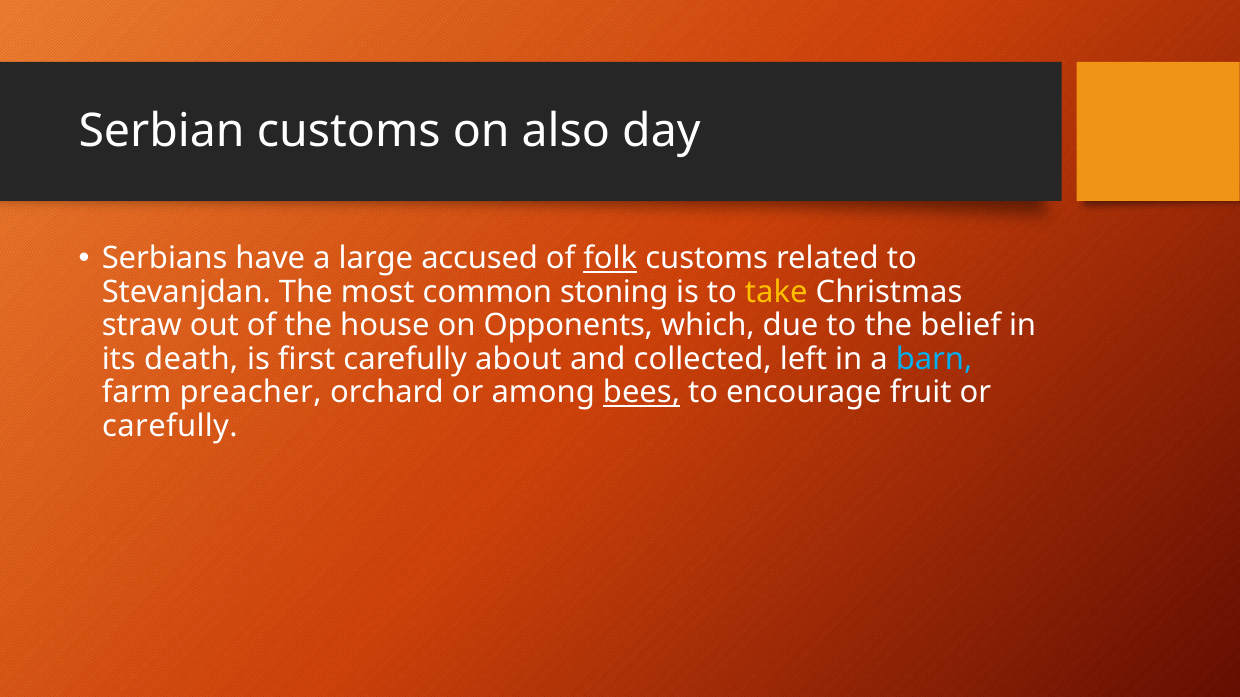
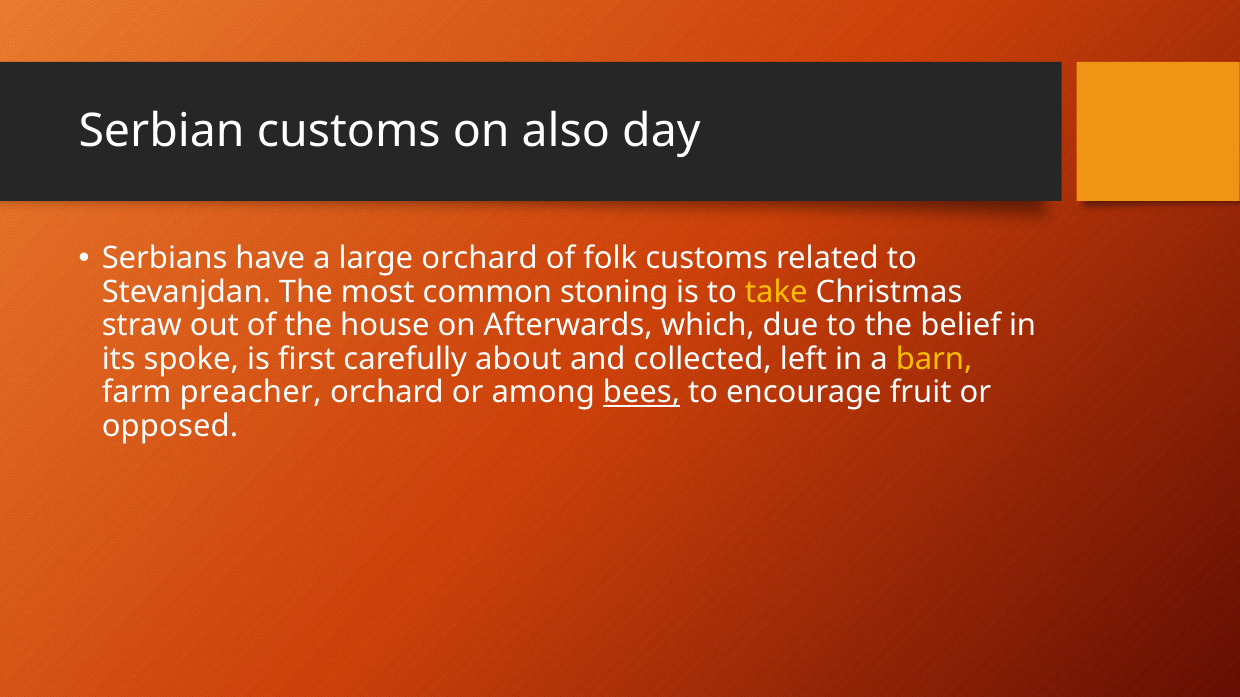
large accused: accused -> orchard
folk underline: present -> none
Opponents: Opponents -> Afterwards
death: death -> spoke
barn colour: light blue -> yellow
carefully at (170, 426): carefully -> opposed
